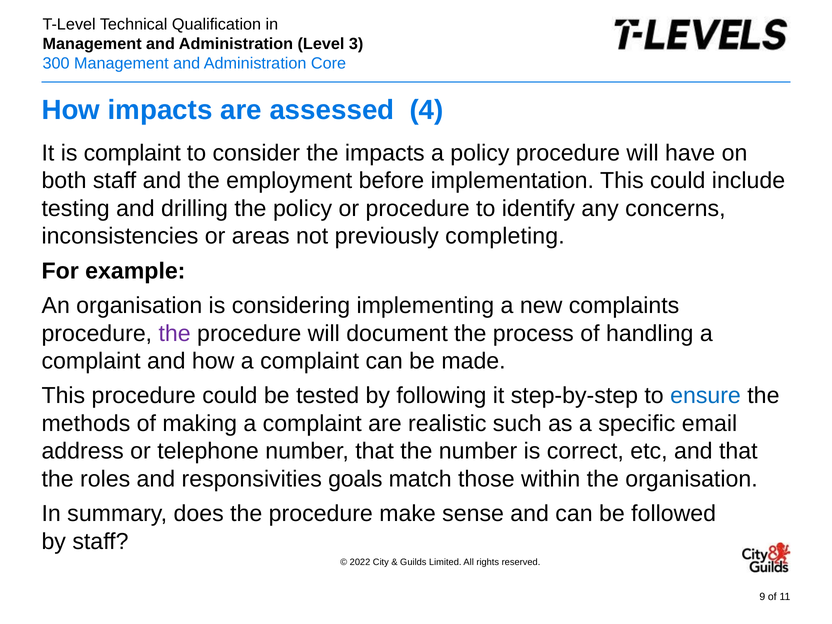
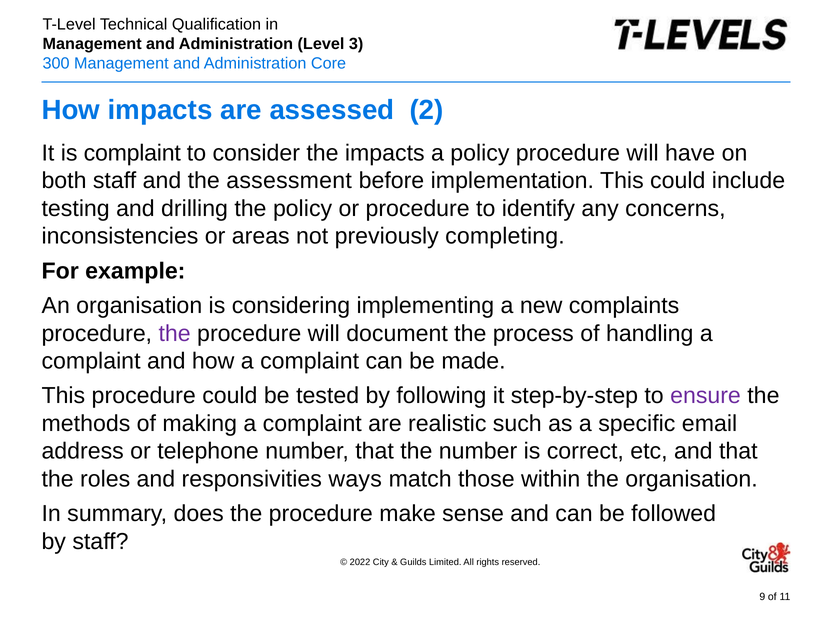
4: 4 -> 2
employment: employment -> assessment
ensure colour: blue -> purple
goals: goals -> ways
